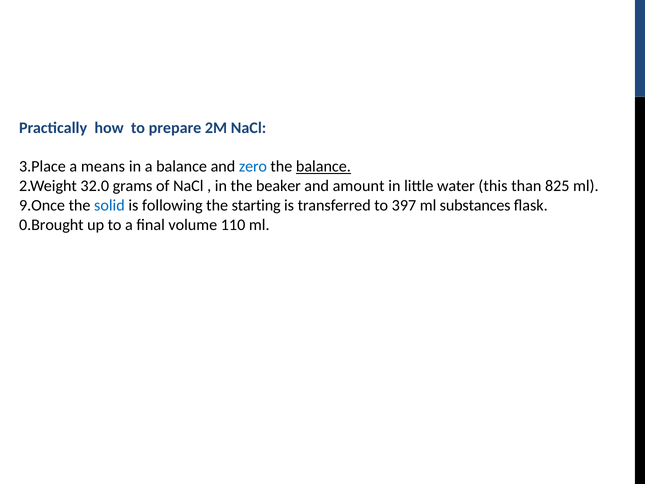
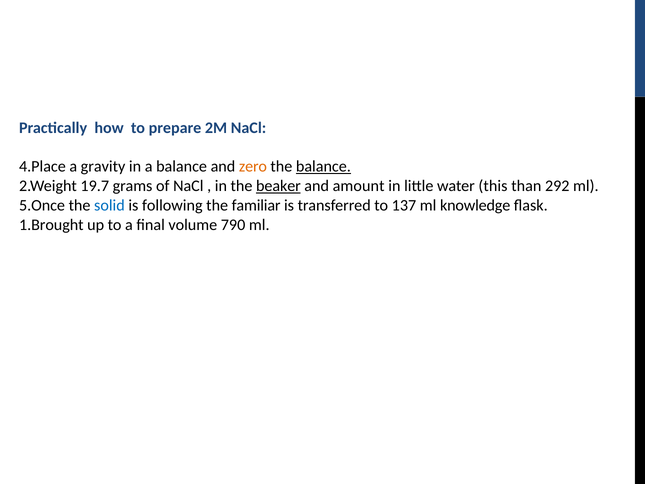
3.Place: 3.Place -> 4.Place
means: means -> gravity
zero colour: blue -> orange
32.0: 32.0 -> 19.7
beaker underline: none -> present
825: 825 -> 292
9.Once: 9.Once -> 5.Once
starting: starting -> familiar
397: 397 -> 137
substances: substances -> knowledge
0.Brought: 0.Brought -> 1.Brought
110: 110 -> 790
